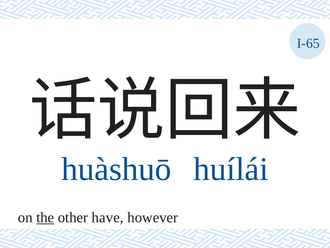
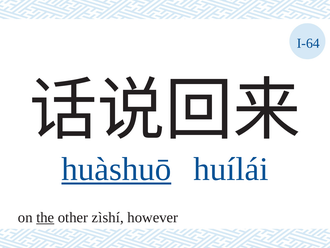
I-65: I-65 -> I-64
huàshuō underline: none -> present
have: have -> zìshí
